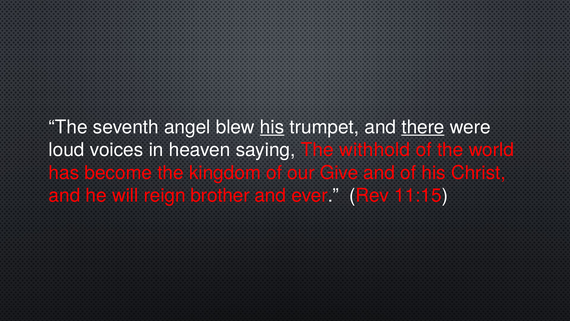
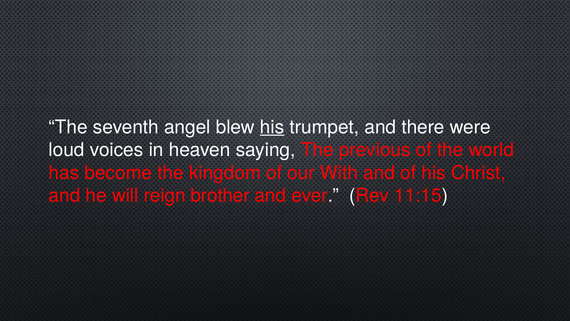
there underline: present -> none
withhold: withhold -> previous
Give: Give -> With
